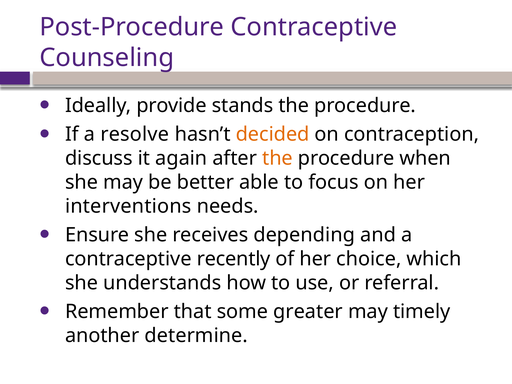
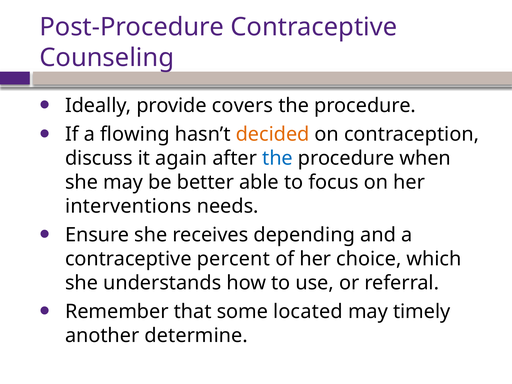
stands: stands -> covers
resolve: resolve -> flowing
the at (278, 158) colour: orange -> blue
recently: recently -> percent
greater: greater -> located
